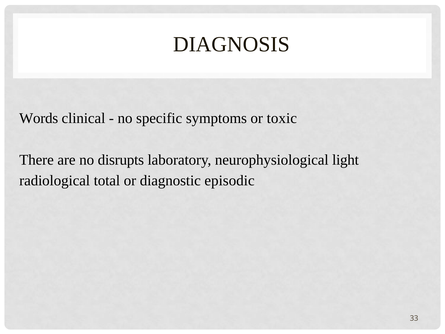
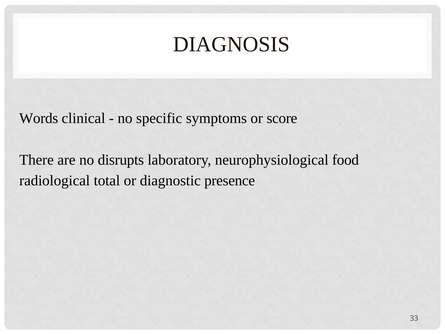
toxic: toxic -> score
light: light -> food
episodic: episodic -> presence
